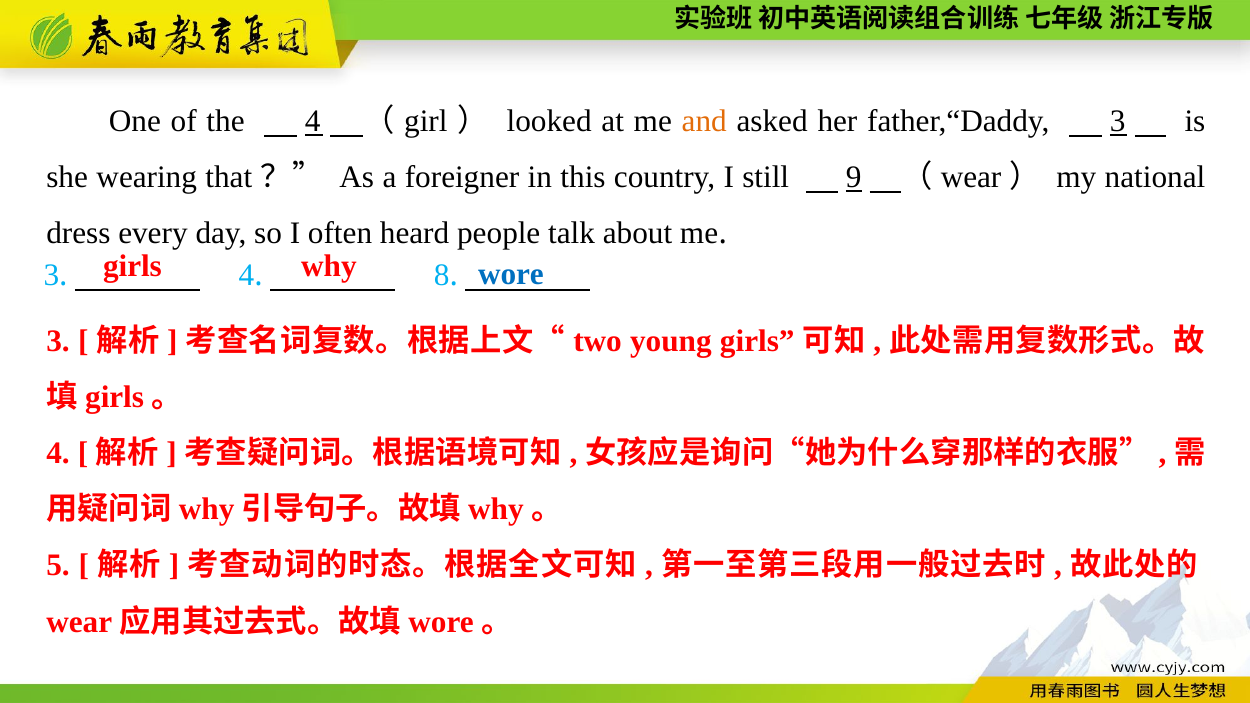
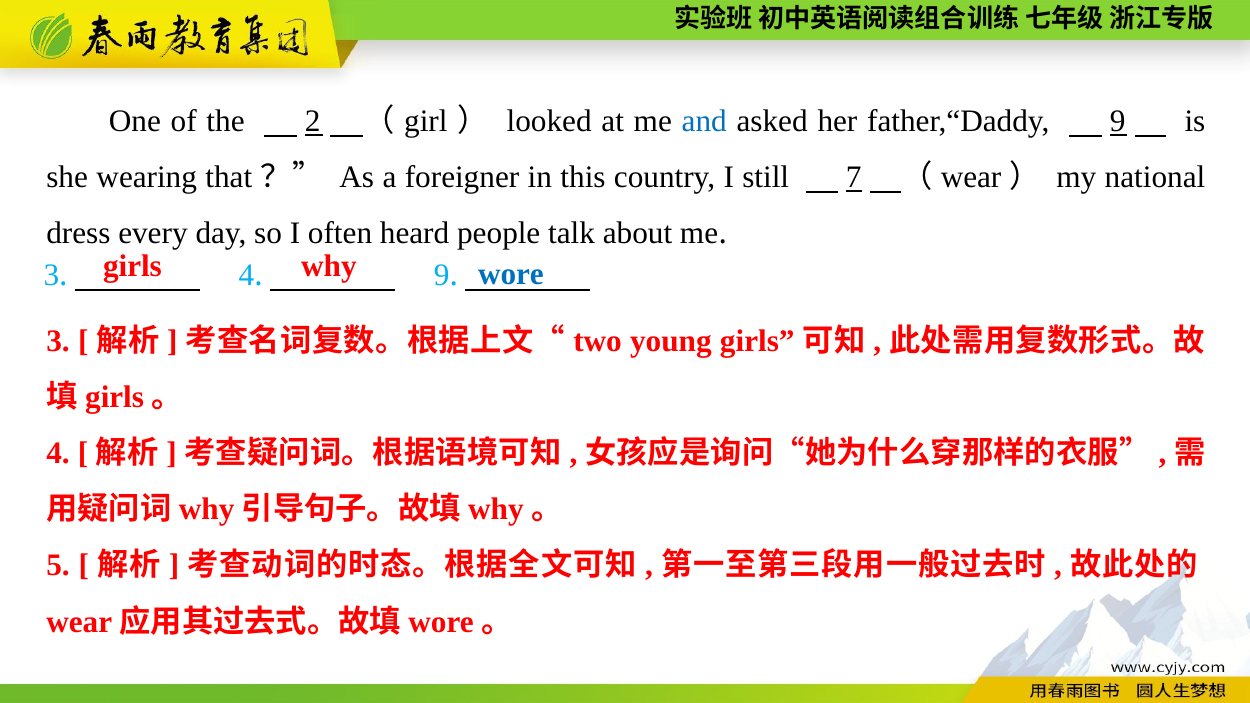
the 4: 4 -> 2
and colour: orange -> blue
father,“Daddy 3: 3 -> 9
9: 9 -> 7
8 at (442, 275): 8 -> 9
